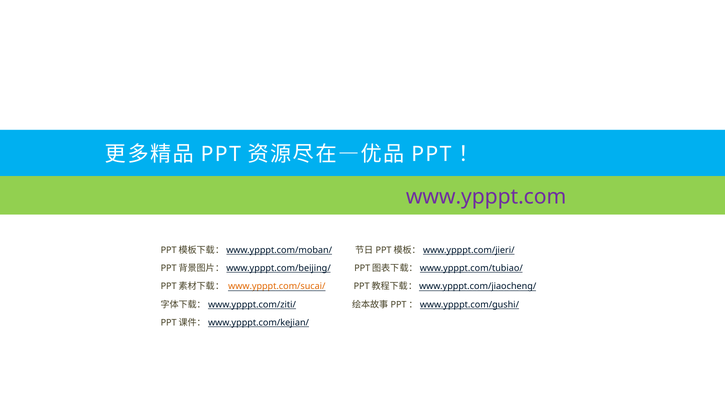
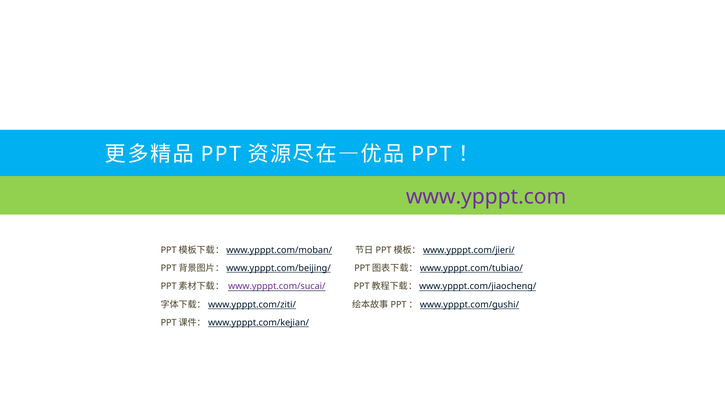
www.ypppt.com/sucai/ colour: orange -> purple
